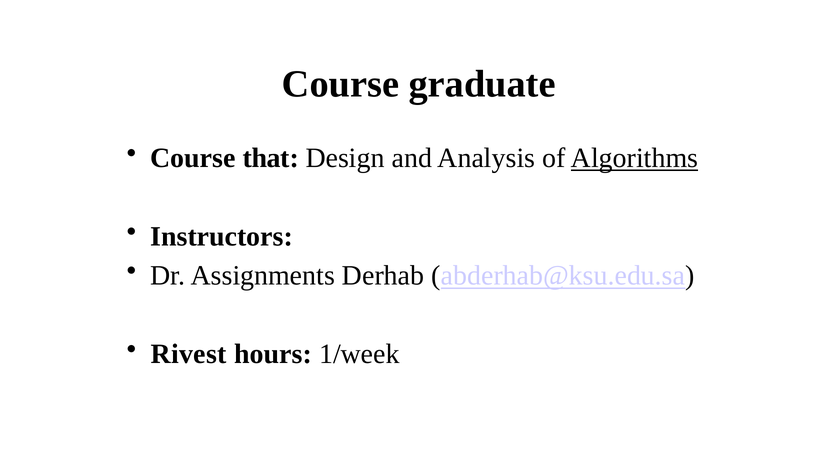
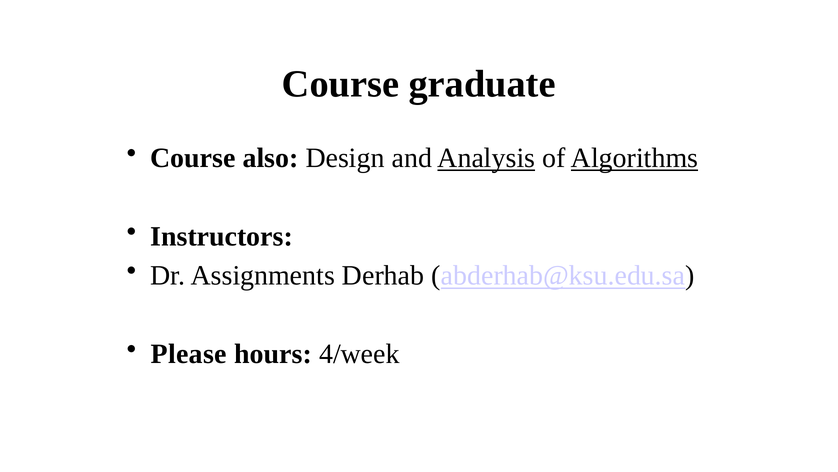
that: that -> also
Analysis underline: none -> present
Rivest: Rivest -> Please
1/week: 1/week -> 4/week
